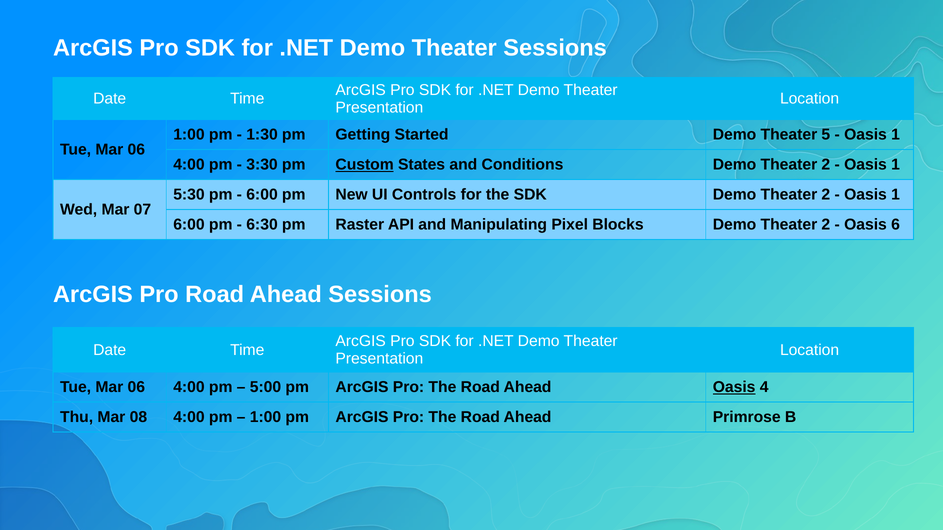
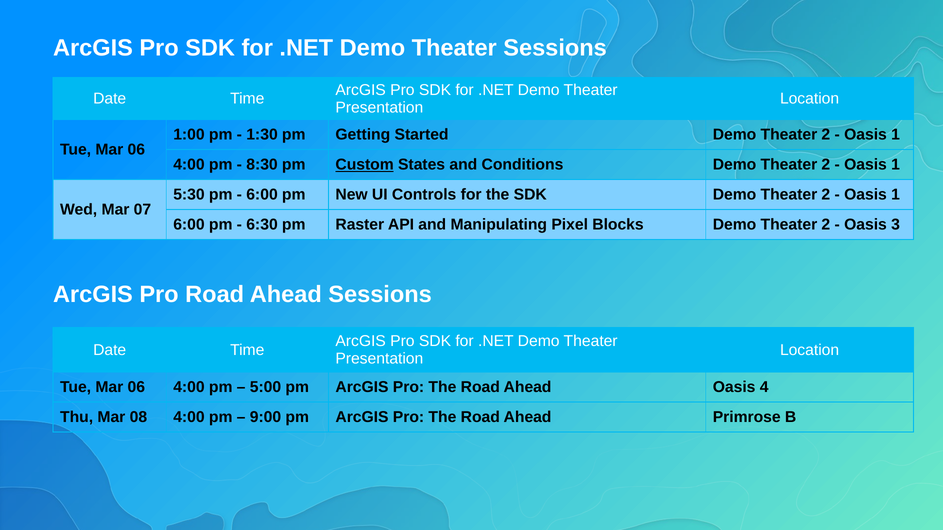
Started Demo Theater 5: 5 -> 2
3:30: 3:30 -> 8:30
6: 6 -> 3
Oasis at (734, 388) underline: present -> none
1:00 at (265, 418): 1:00 -> 9:00
